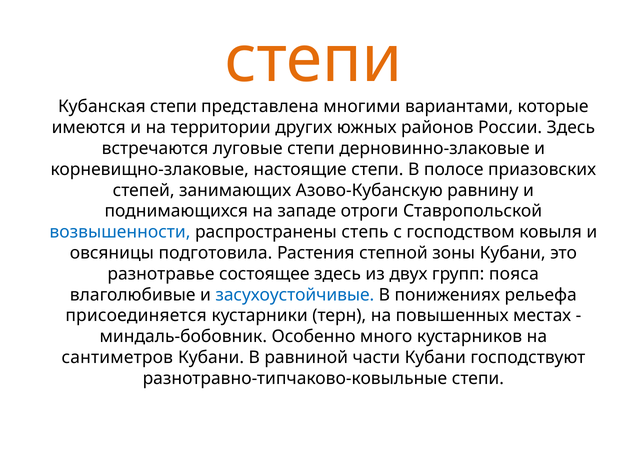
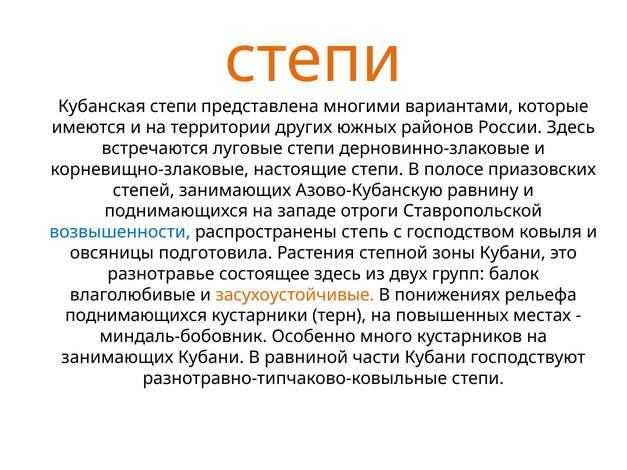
пояса: пояса -> балок
засухоустойчивые colour: blue -> orange
присоединяется at (136, 316): присоединяется -> поднимающихся
сантиметров at (117, 358): сантиметров -> занимающих
